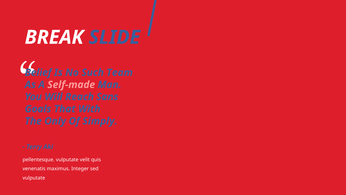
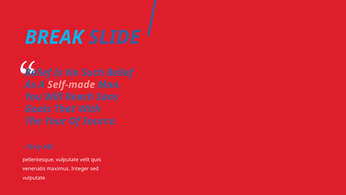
BREAK colour: white -> light blue
Such Team: Team -> Belief
Only: Only -> Your
Simply: Simply -> Source
